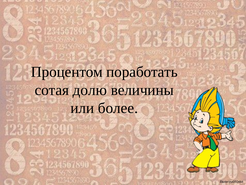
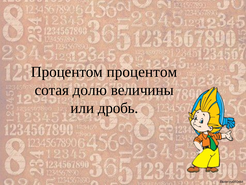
Процентом поработать: поработать -> процентом
более: более -> дробь
